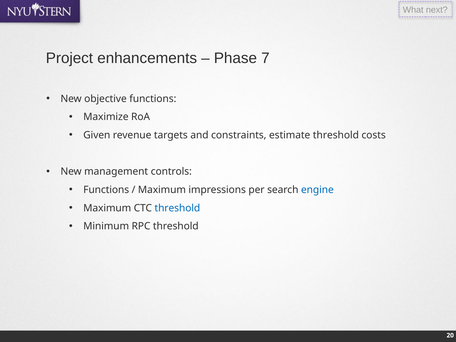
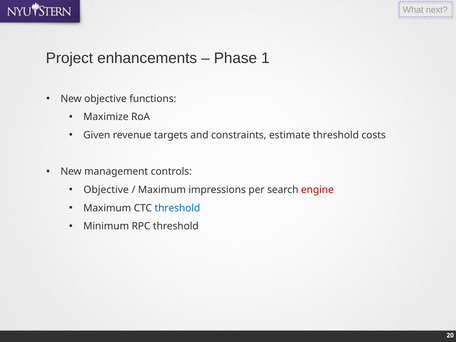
7: 7 -> 1
Functions at (106, 190): Functions -> Objective
engine colour: blue -> red
